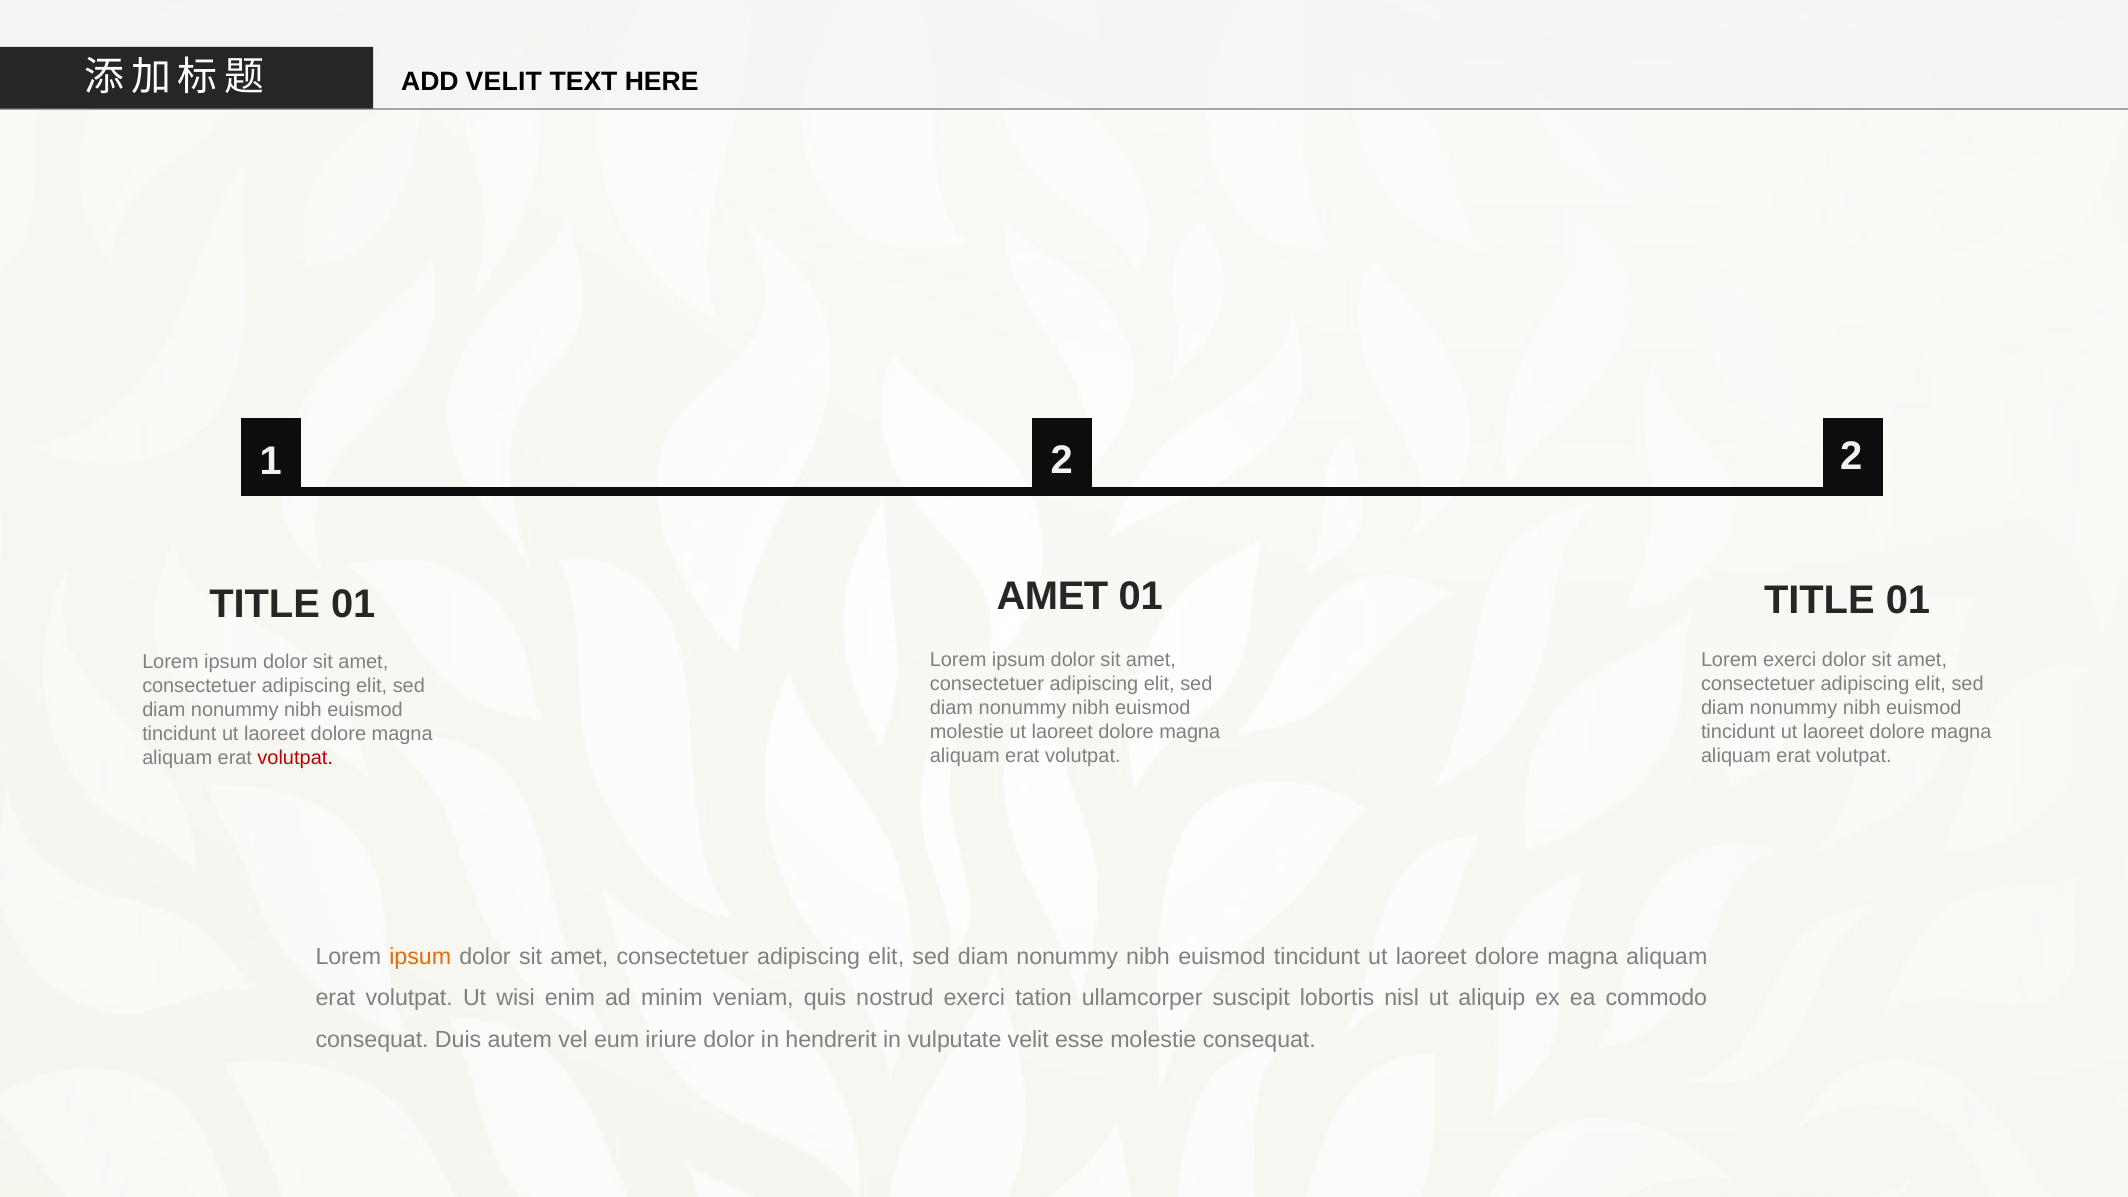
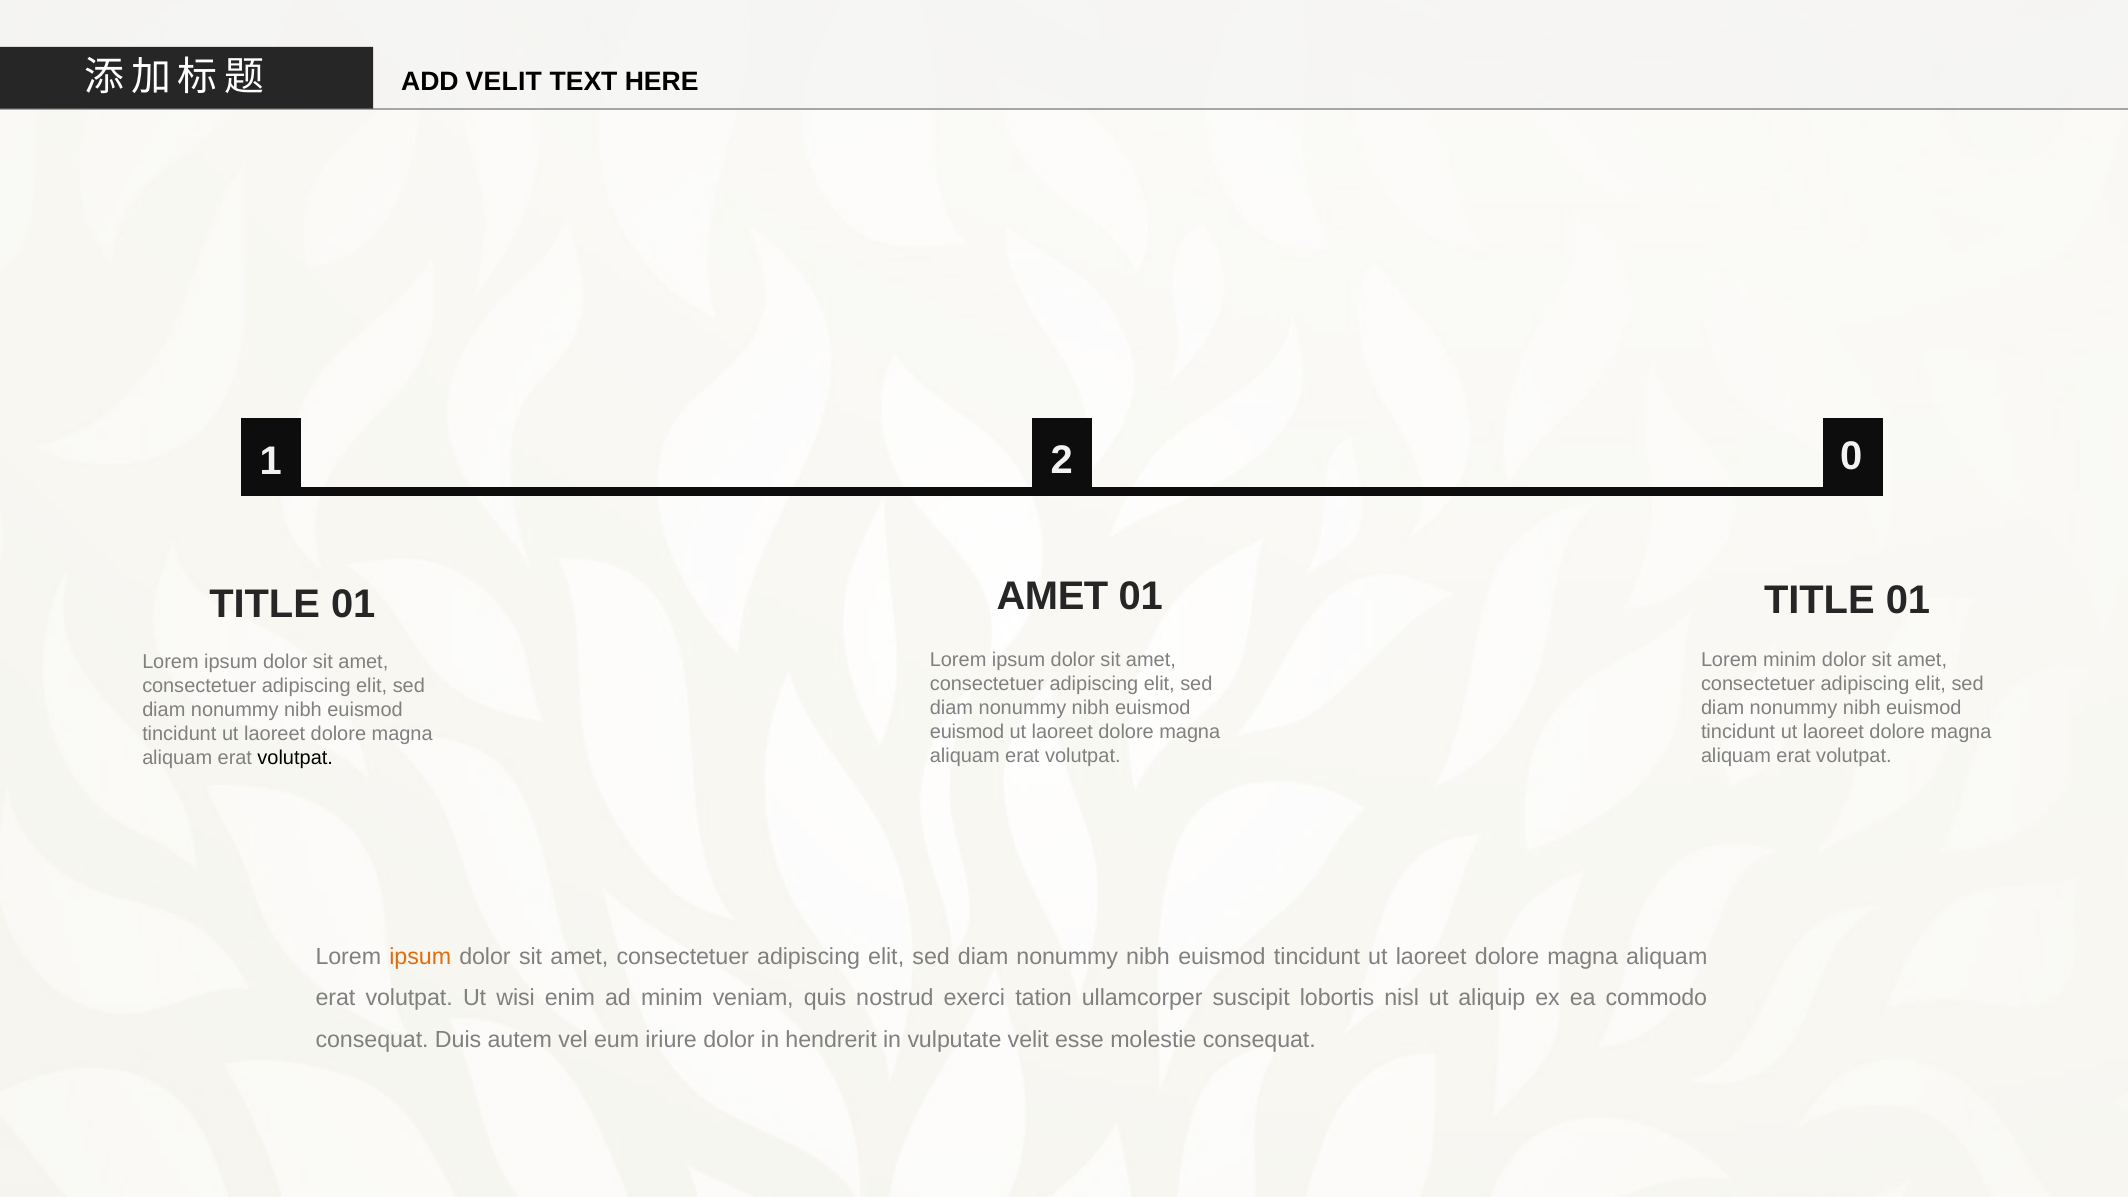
1 2: 2 -> 0
Lorem exerci: exerci -> minim
molestie at (967, 732): molestie -> euismod
volutpat at (295, 757) colour: red -> black
